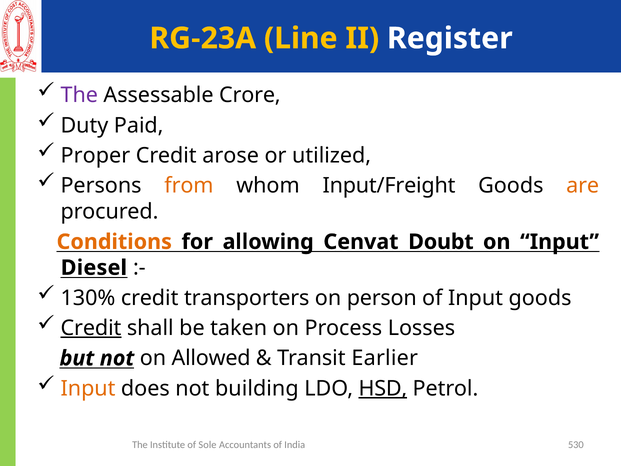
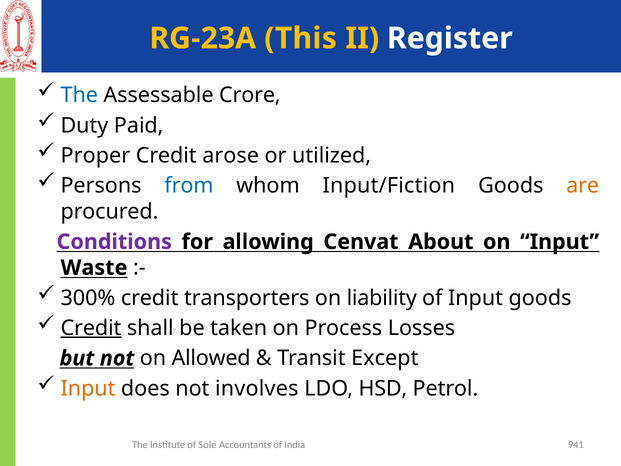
Line: Line -> This
The at (79, 95) colour: purple -> blue
from colour: orange -> blue
Input/Freight: Input/Freight -> Input/Fiction
Conditions colour: orange -> purple
Doubt: Doubt -> About
Diesel: Diesel -> Waste
130%: 130% -> 300%
person: person -> liability
Earlier: Earlier -> Except
building: building -> involves
HSD underline: present -> none
530: 530 -> 941
